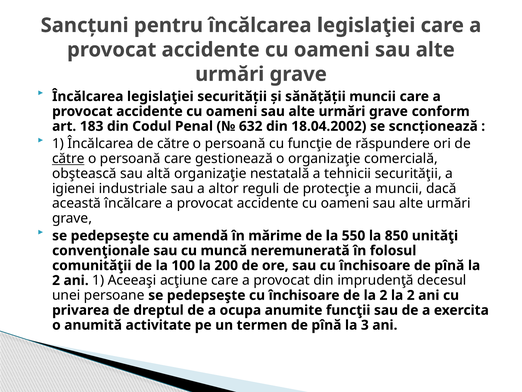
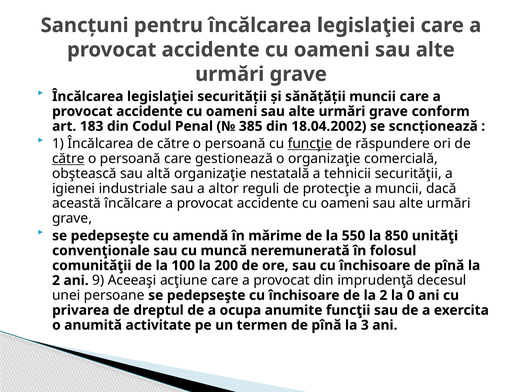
632: 632 -> 385
funcţie underline: none -> present
ani 1: 1 -> 9
2 la 2: 2 -> 0
